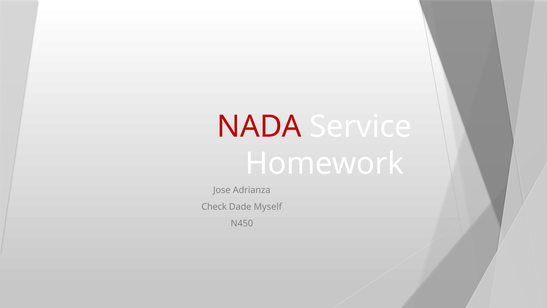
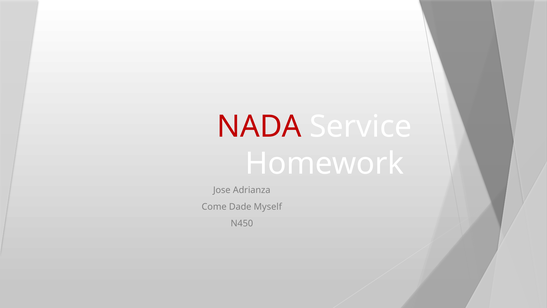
Check: Check -> Come
